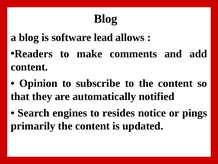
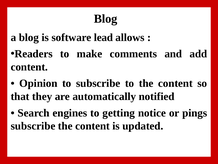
resides: resides -> getting
primarily at (33, 126): primarily -> subscribe
